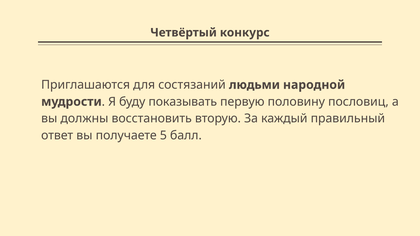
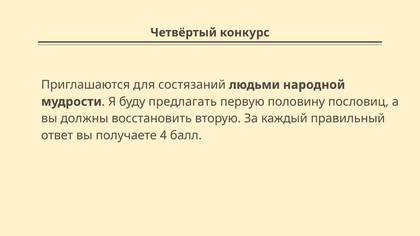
показывать: показывать -> предлагать
5: 5 -> 4
